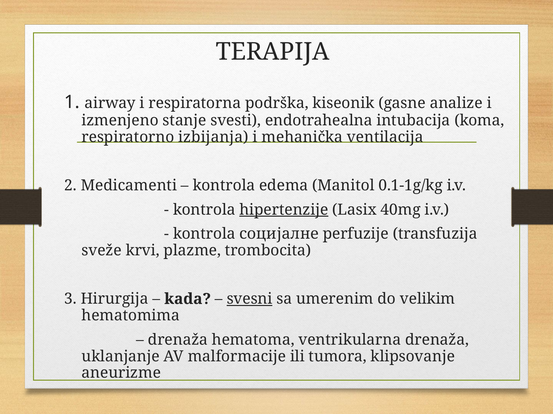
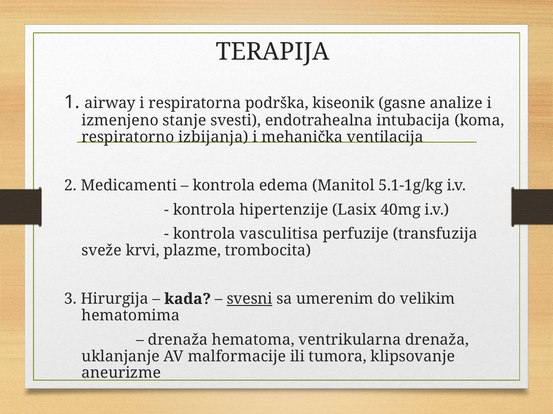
0.1-1g/kg: 0.1-1g/kg -> 5.1-1g/kg
hipertenzije underline: present -> none
социјалне: социјалне -> vasculitisa
